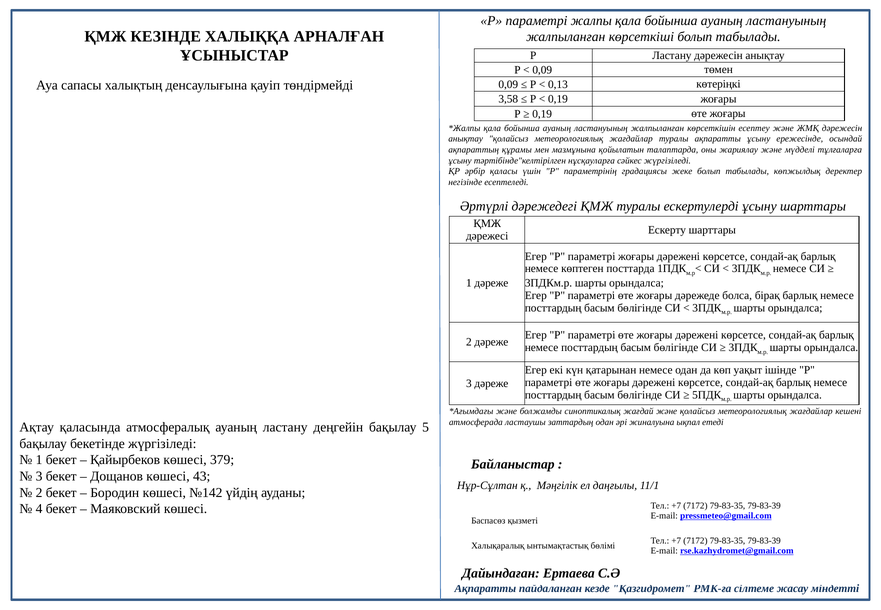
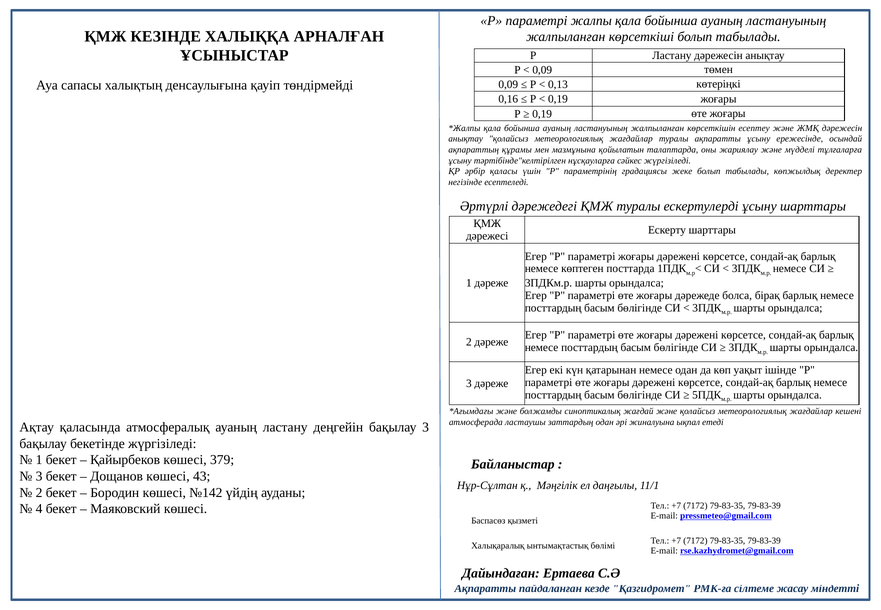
3,58: 3,58 -> 0,16
бақылау 5: 5 -> 3
